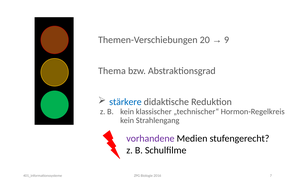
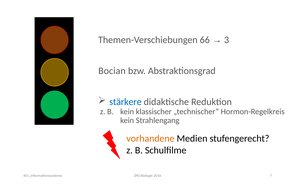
20: 20 -> 66
9: 9 -> 3
Thema: Thema -> Bocian
vorhandene colour: purple -> orange
